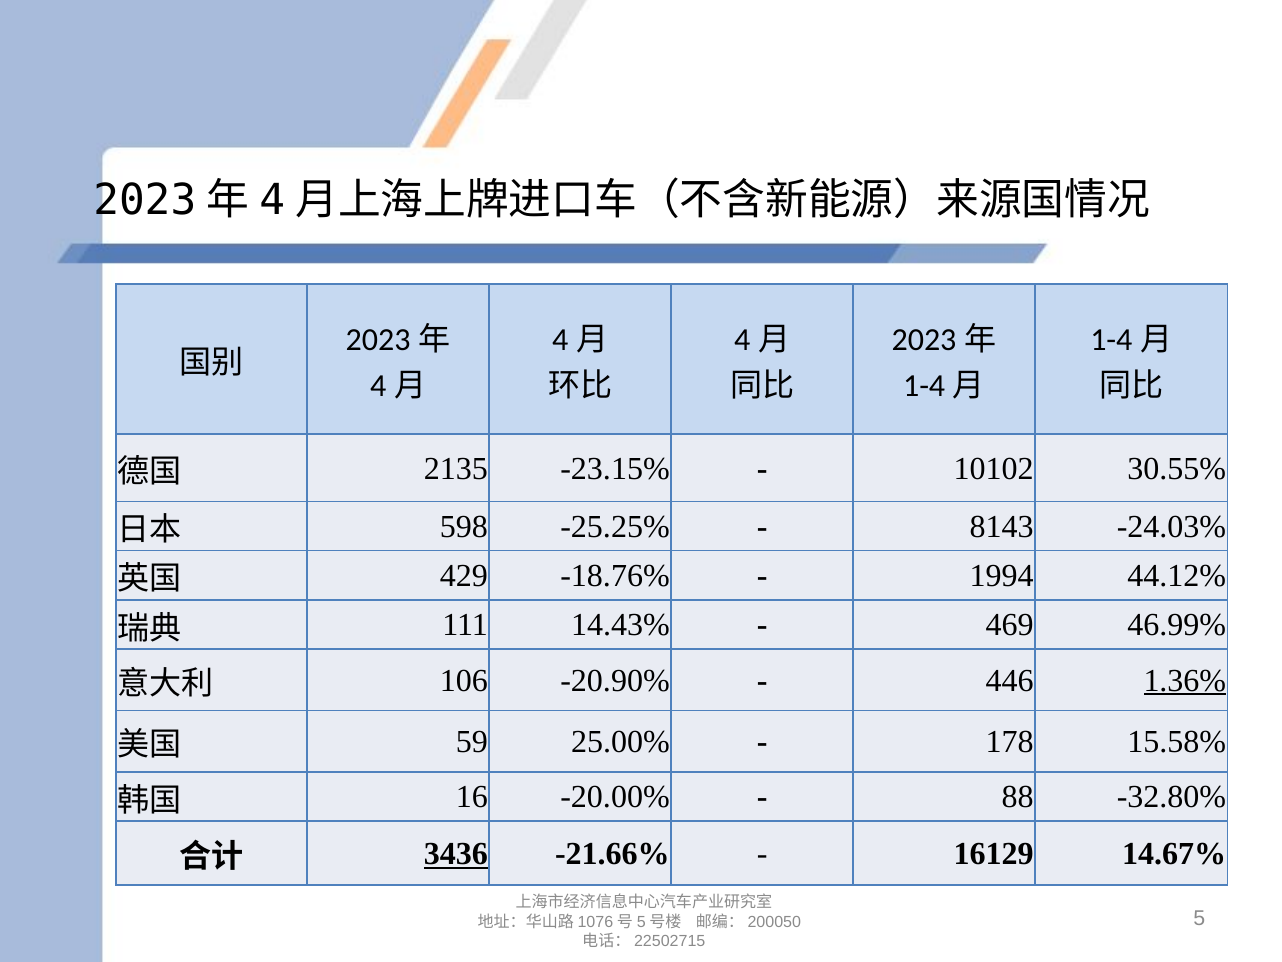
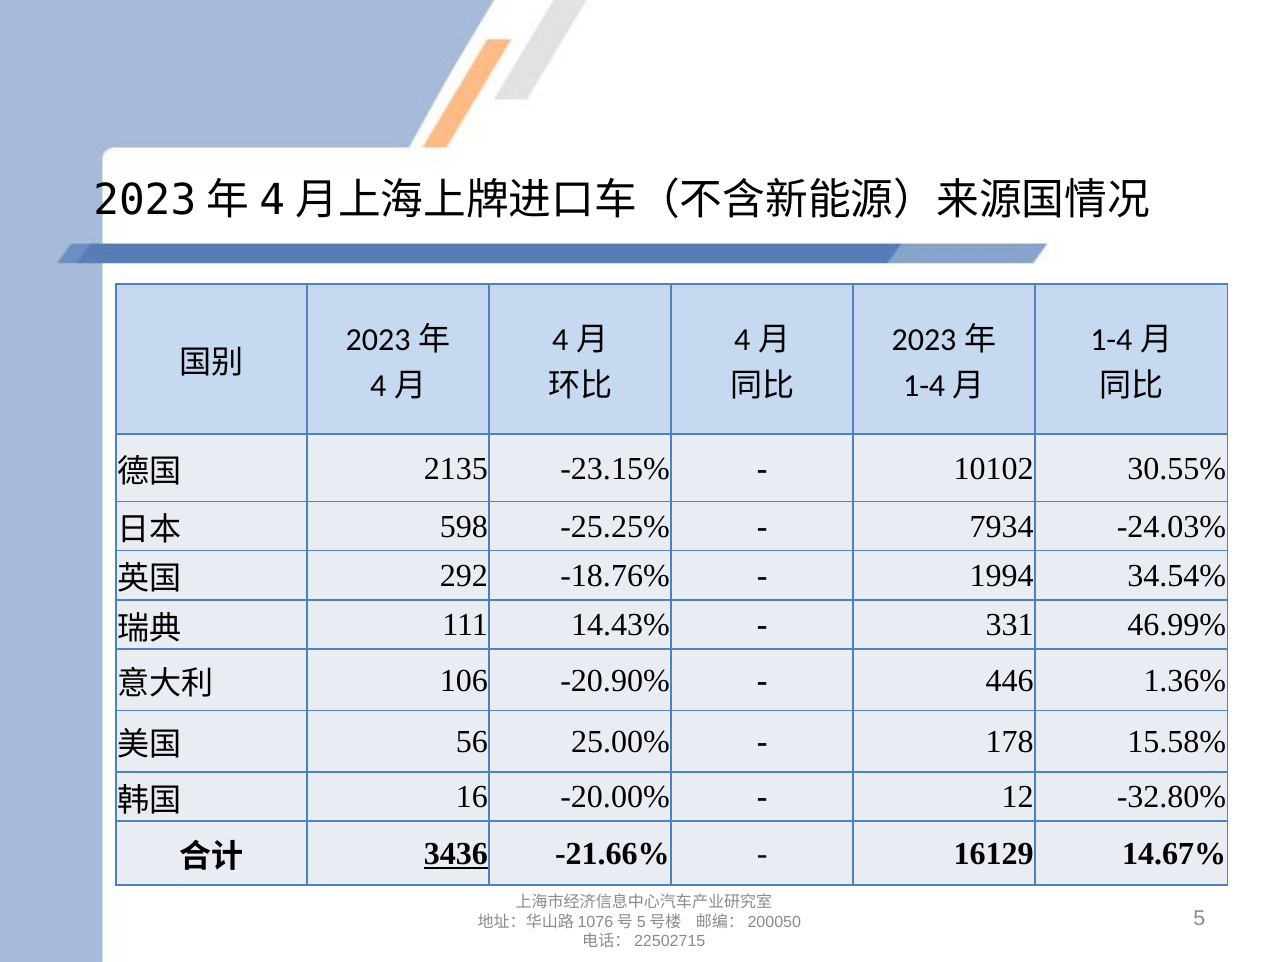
8143: 8143 -> 7934
429: 429 -> 292
44.12%: 44.12% -> 34.54%
469: 469 -> 331
1.36% underline: present -> none
59: 59 -> 56
88: 88 -> 12
